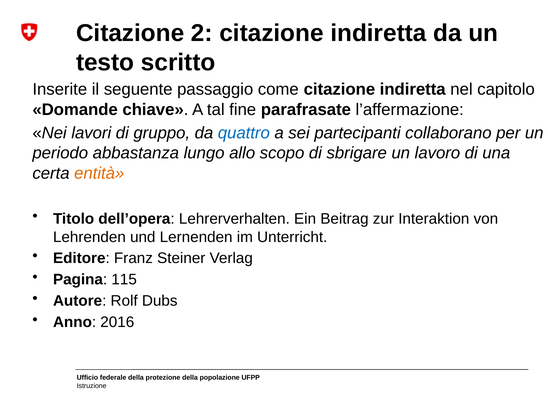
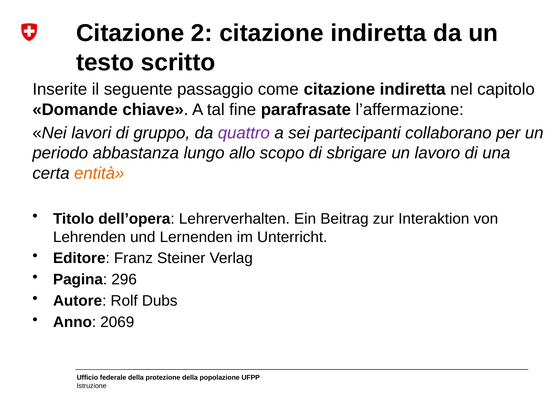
quattro colour: blue -> purple
115: 115 -> 296
2016: 2016 -> 2069
